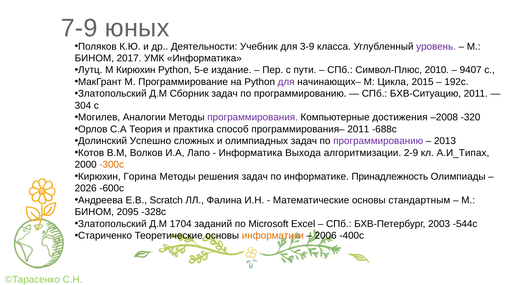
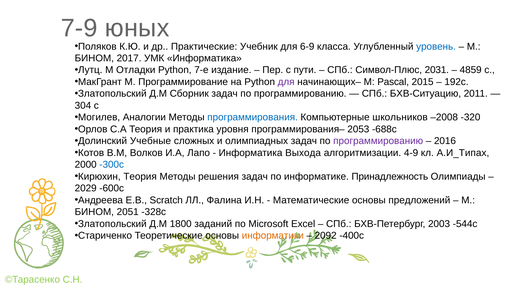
Деятельности: Деятельности -> Практические
3-9: 3-9 -> 6-9
уровень colour: purple -> blue
М Кирюхин: Кирюхин -> Отладки
5-е: 5-е -> 7-е
2010: 2010 -> 2031
9407: 9407 -> 4859
Цикла: Цикла -> Pascal
программирования colour: purple -> blue
достижения: достижения -> школьников
способ: способ -> уровня
программирования– 2011: 2011 -> 2053
Успешно: Успешно -> Учебные
2013: 2013 -> 2016
2-9: 2-9 -> 4-9
-300с colour: orange -> blue
Кирюхин Горина: Горина -> Теория
2026: 2026 -> 2029
стандартным: стандартным -> предложений
2095: 2095 -> 2051
1704: 1704 -> 1800
2006: 2006 -> 2092
